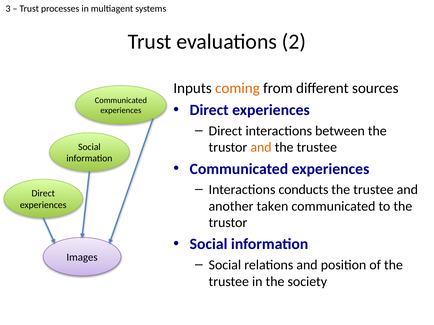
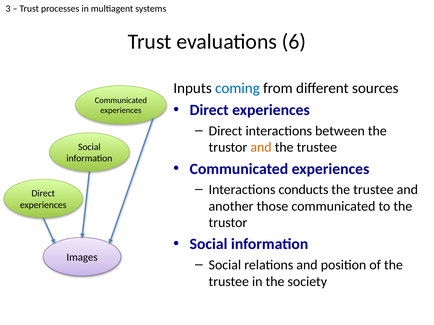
2: 2 -> 6
coming colour: orange -> blue
taken: taken -> those
